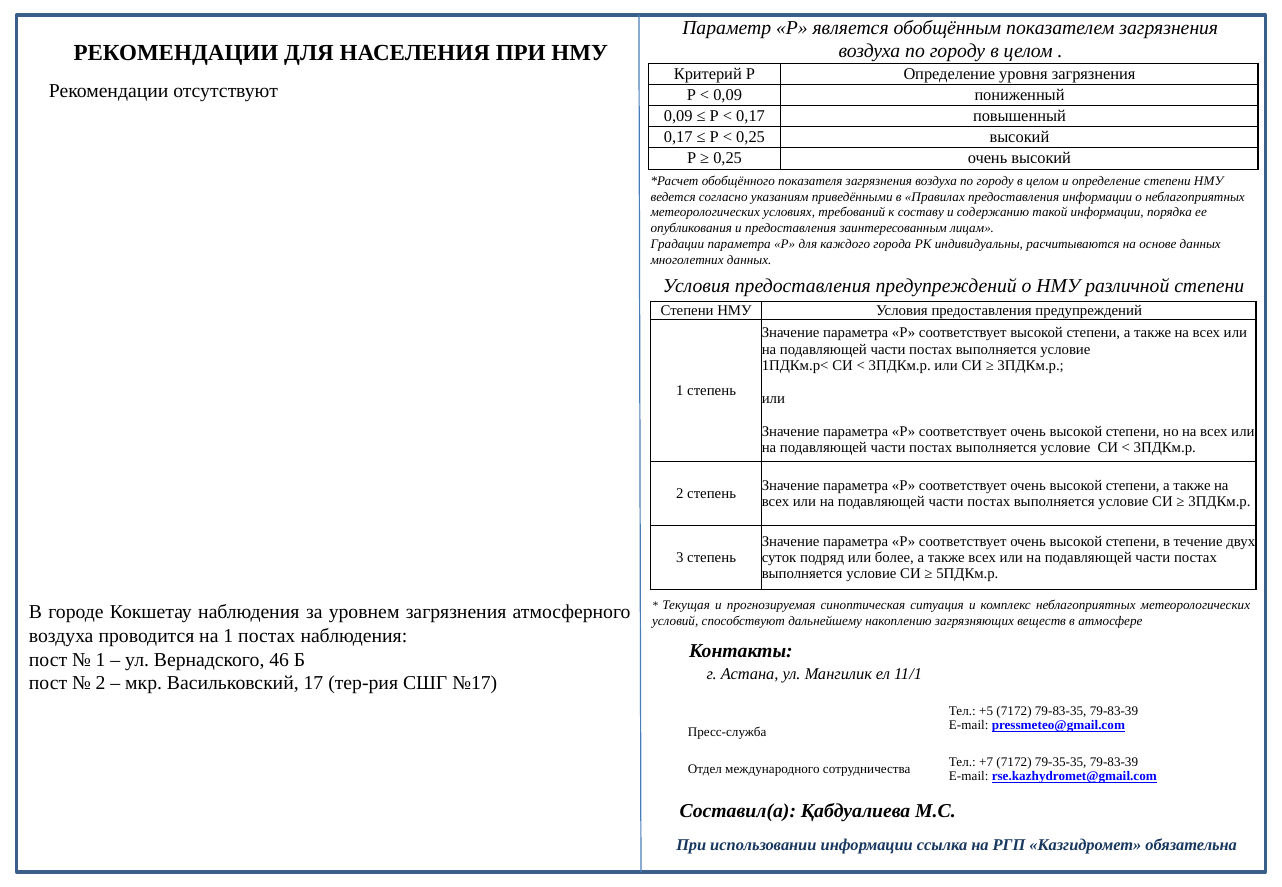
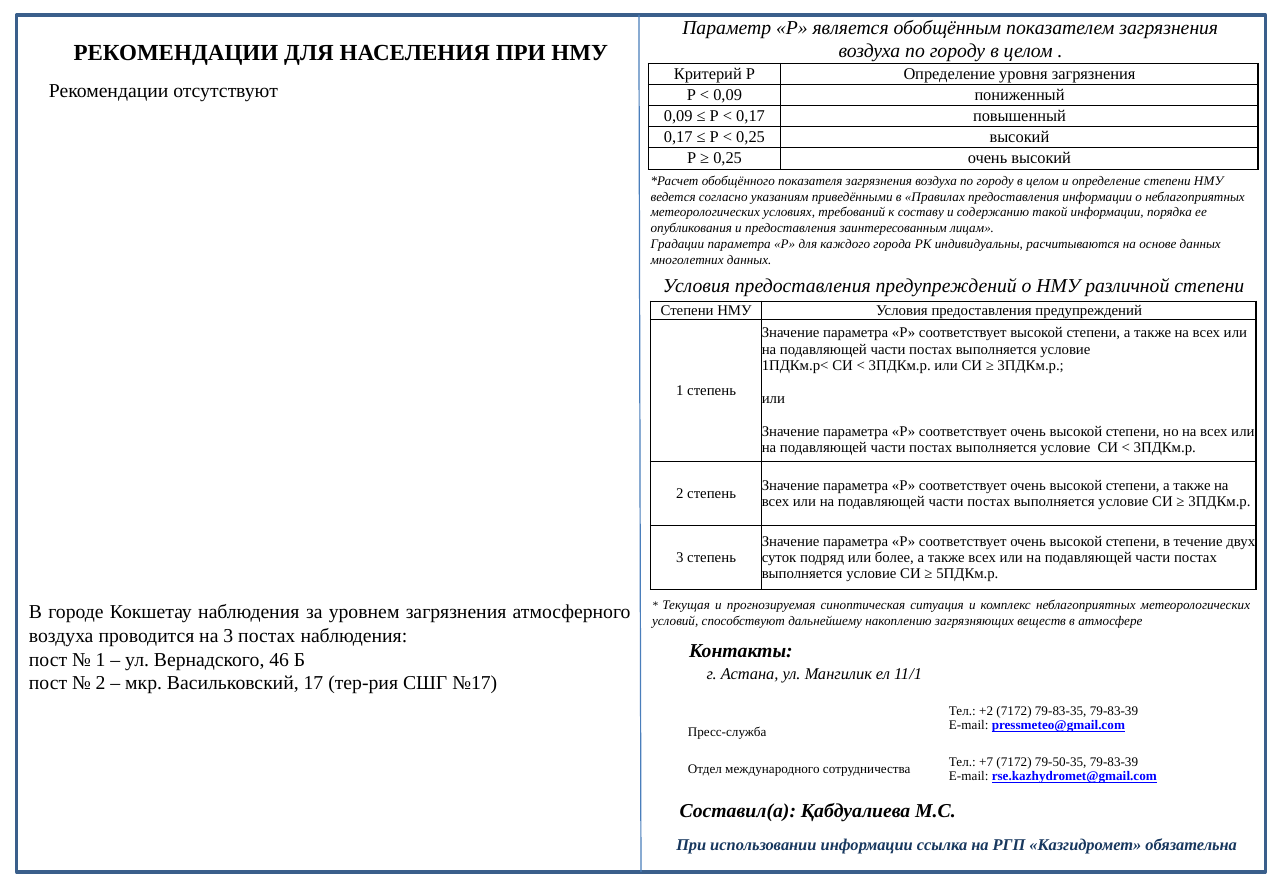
на 1: 1 -> 3
+5: +5 -> +2
79-35-35: 79-35-35 -> 79-50-35
